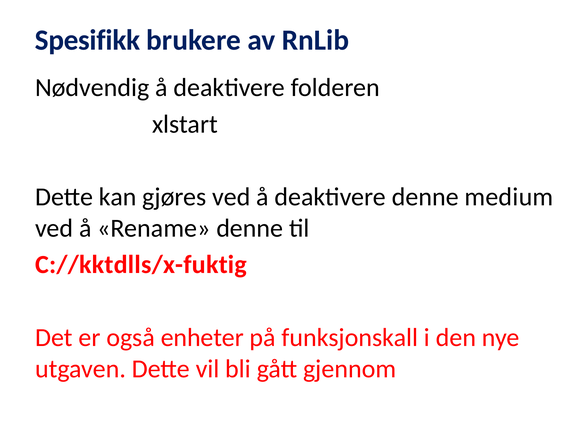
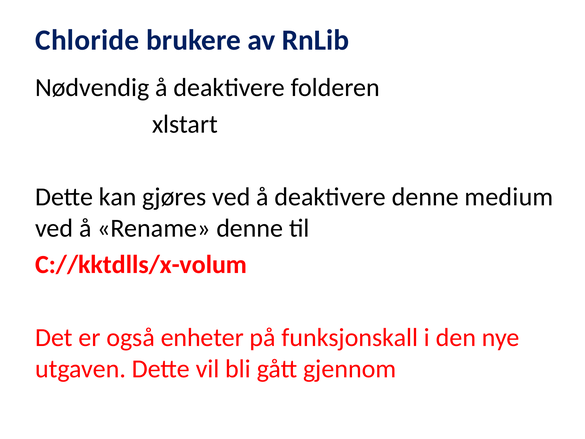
Spesifikk: Spesifikk -> Chloride
C://kktdlls/x-fuktig: C://kktdlls/x-fuktig -> C://kktdlls/x-volum
